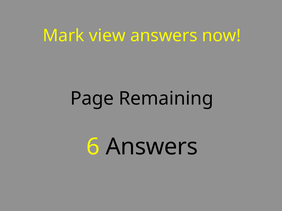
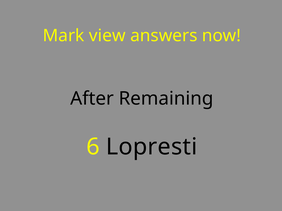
Page: Page -> After
6 Answers: Answers -> Lopresti
